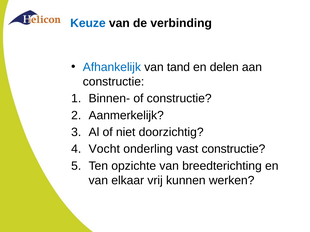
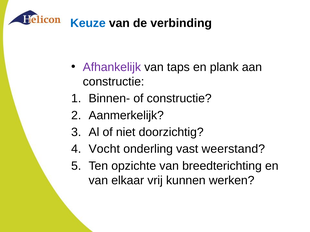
Afhankelijk colour: blue -> purple
tand: tand -> taps
delen: delen -> plank
vast constructie: constructie -> weerstand
